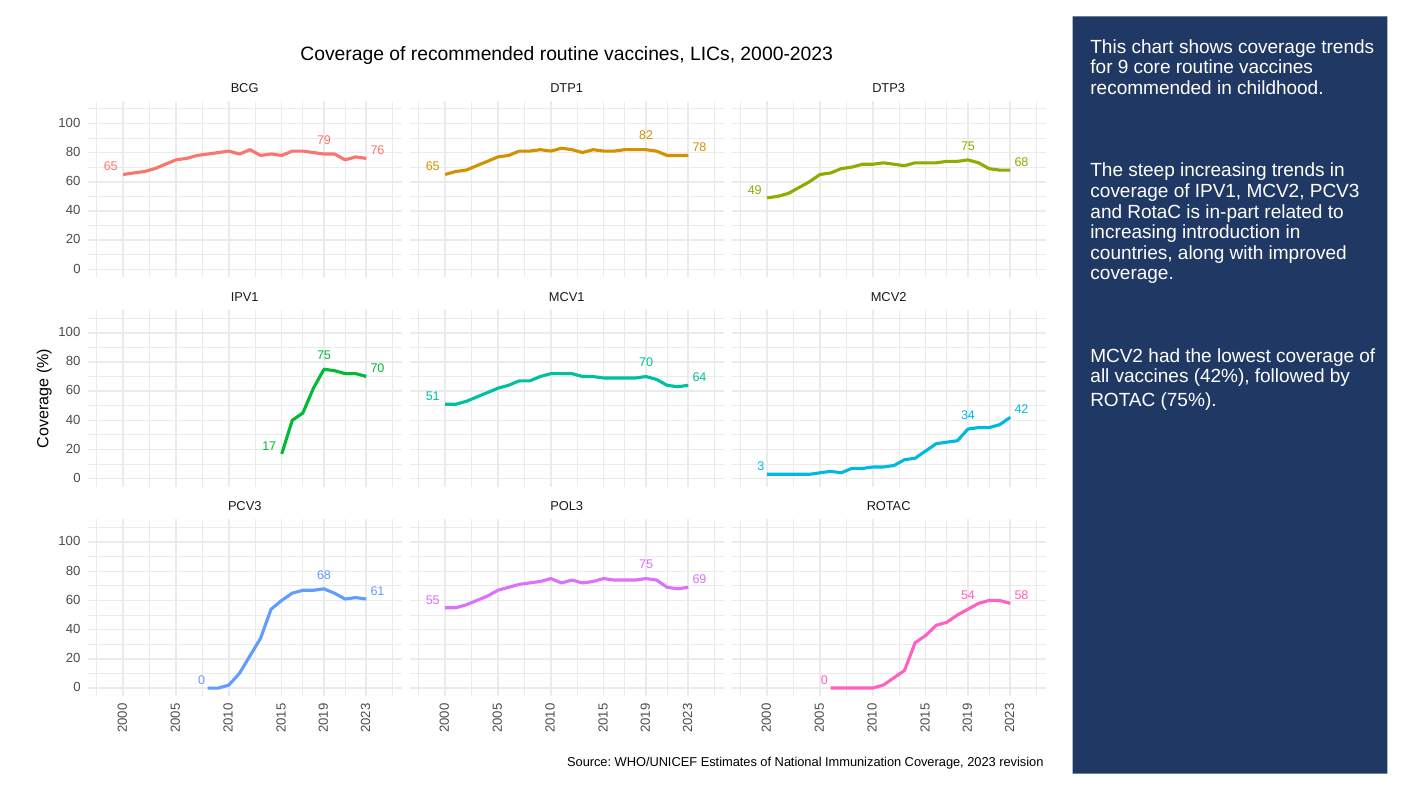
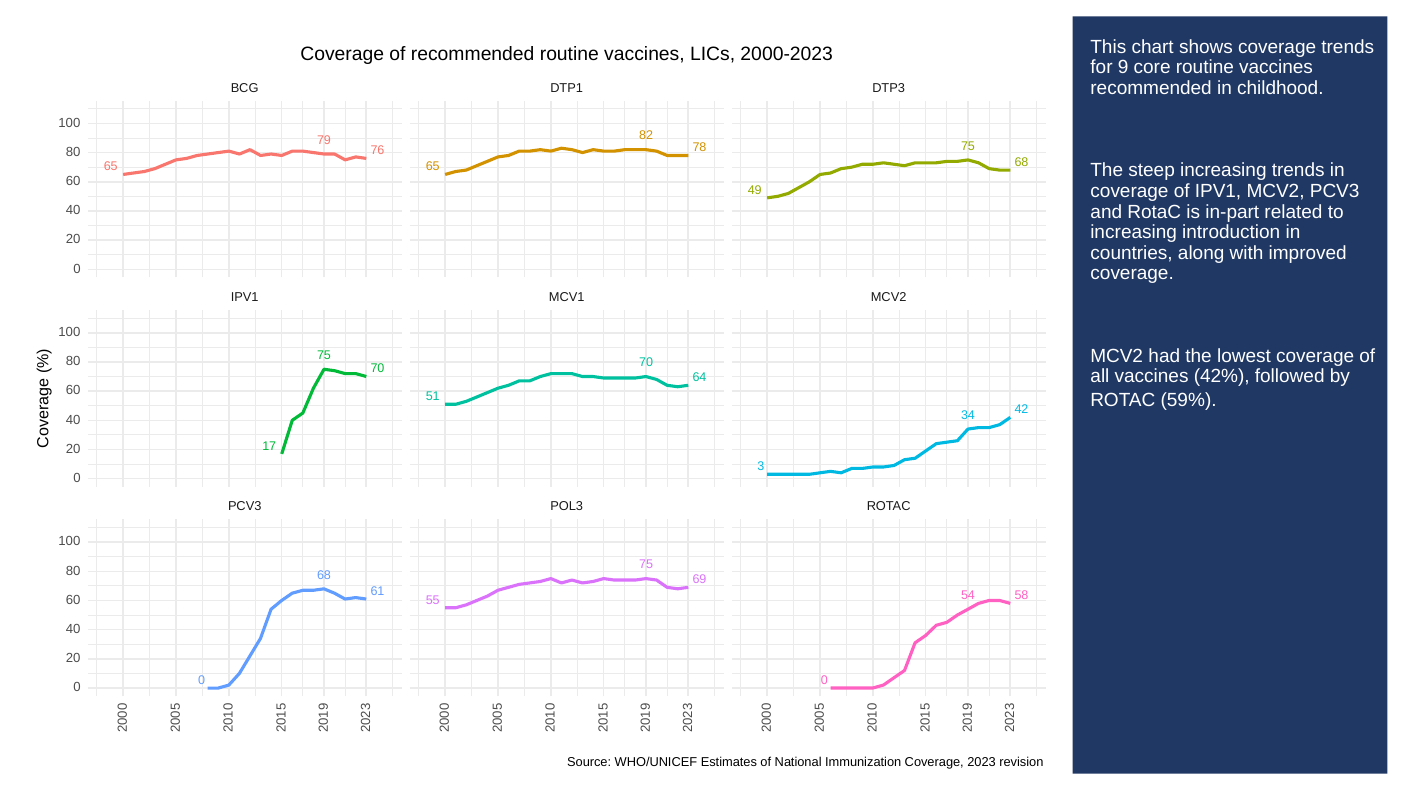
75%: 75% -> 59%
